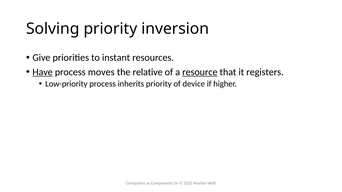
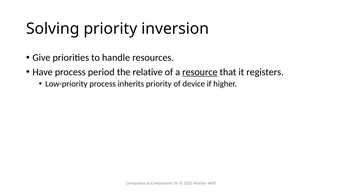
instant: instant -> handle
Have underline: present -> none
moves: moves -> period
